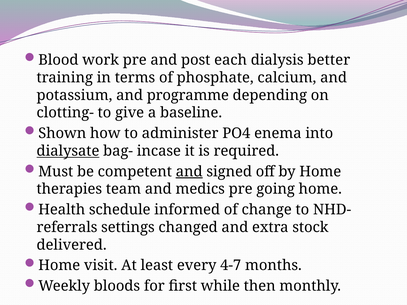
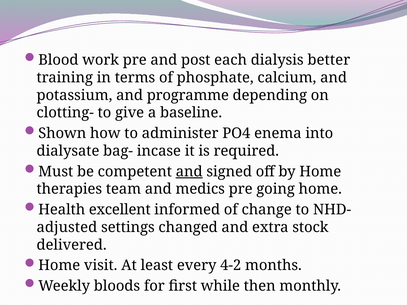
dialysate underline: present -> none
schedule: schedule -> excellent
referrals: referrals -> adjusted
4-7: 4-7 -> 4-2
